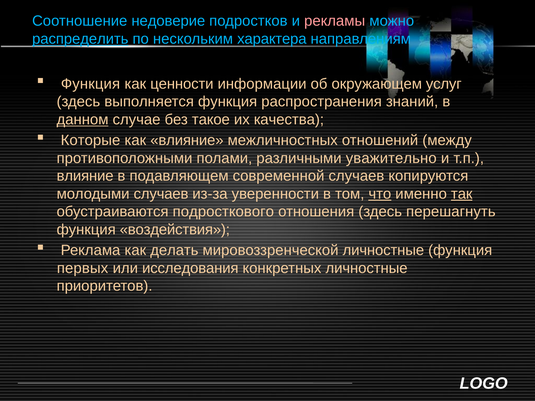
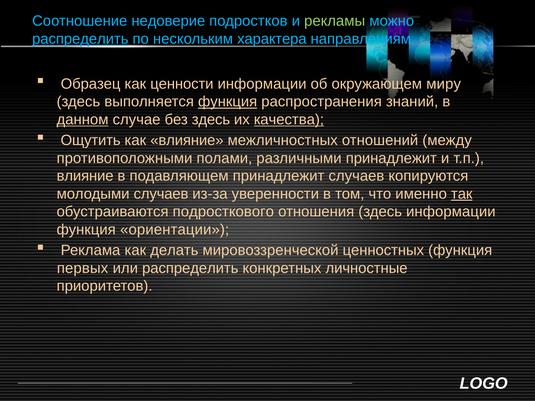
рекламы colour: pink -> light green
Функция at (90, 84): Функция -> Образец
услуг: услуг -> миру
функция at (228, 102) underline: none -> present
без такое: такое -> здесь
качества underline: none -> present
Которые: Которые -> Ощутить
различными уважительно: уважительно -> принадлежит
подавляющем современной: современной -> принадлежит
что underline: present -> none
здесь перешагнуть: перешагнуть -> информации
воздействия: воздействия -> ориентации
мировоззренческой личностные: личностные -> ценностных
или исследования: исследования -> распределить
